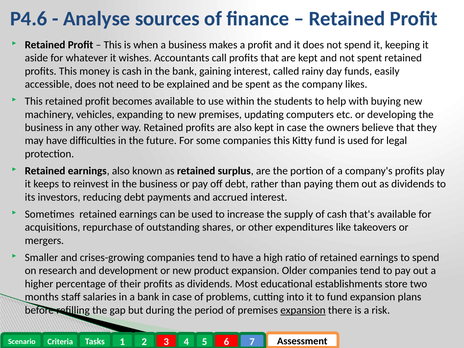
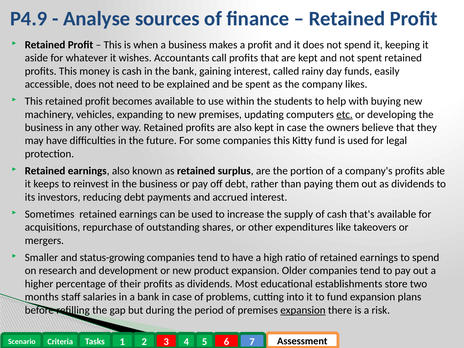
P4.6: P4.6 -> P4.9
etc underline: none -> present
play: play -> able
crises-growing: crises-growing -> status-growing
